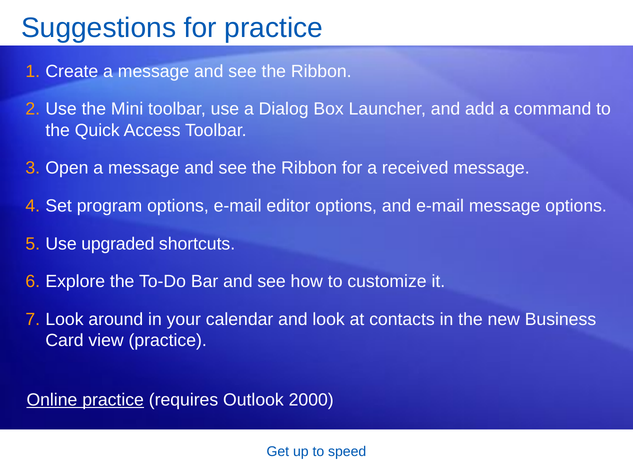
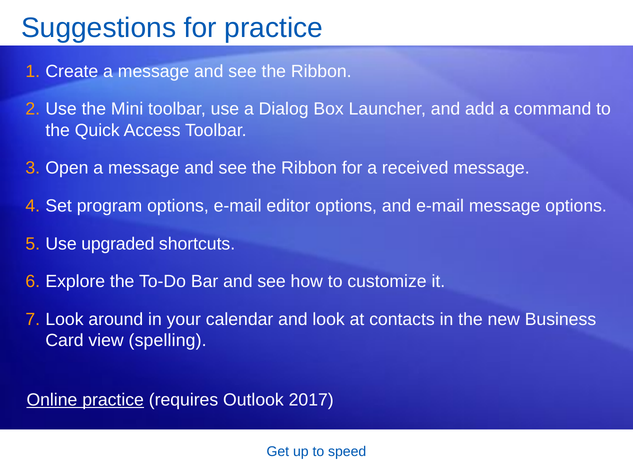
view practice: practice -> spelling
2000: 2000 -> 2017
